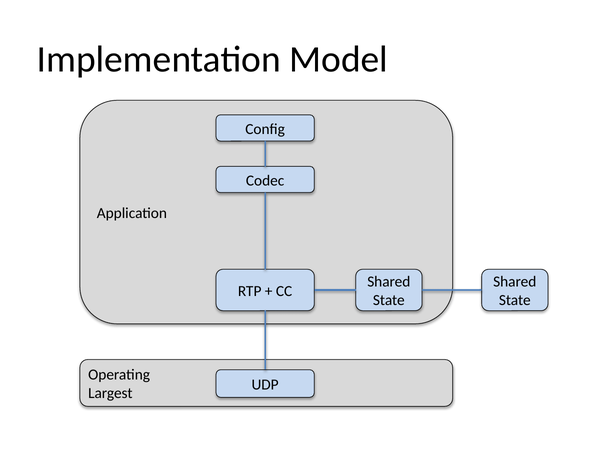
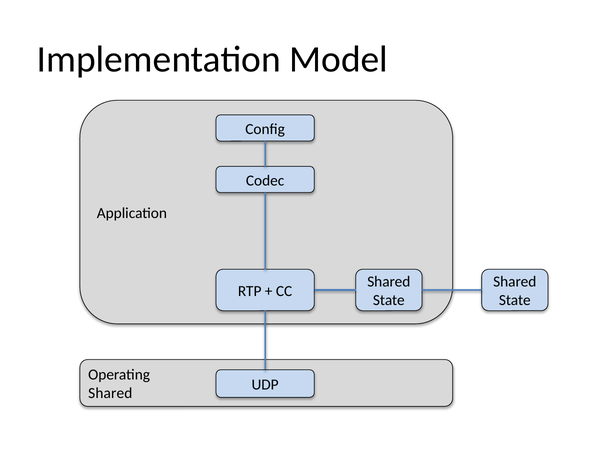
Largest at (110, 393): Largest -> Shared
